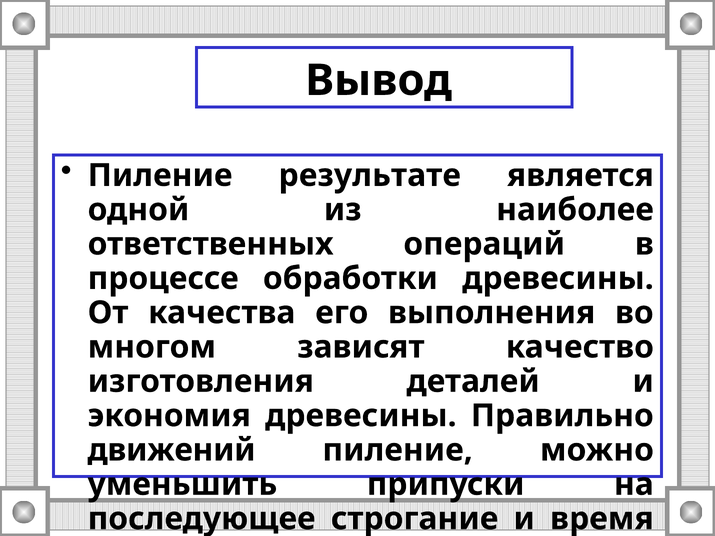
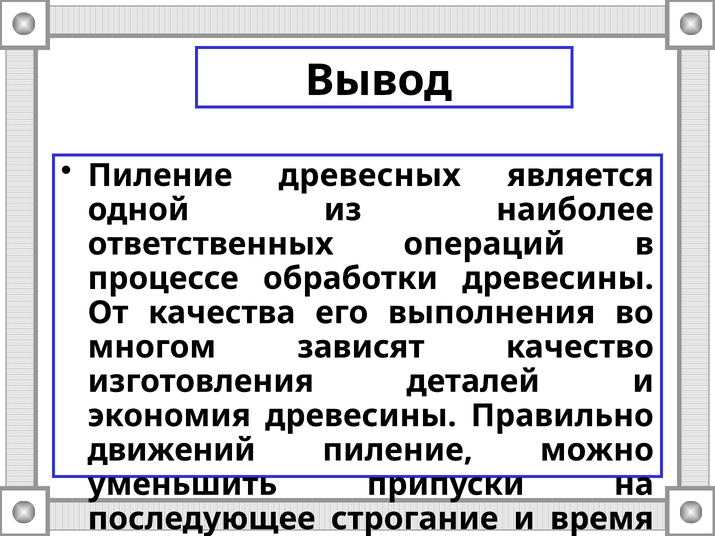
результате: результате -> древесных
